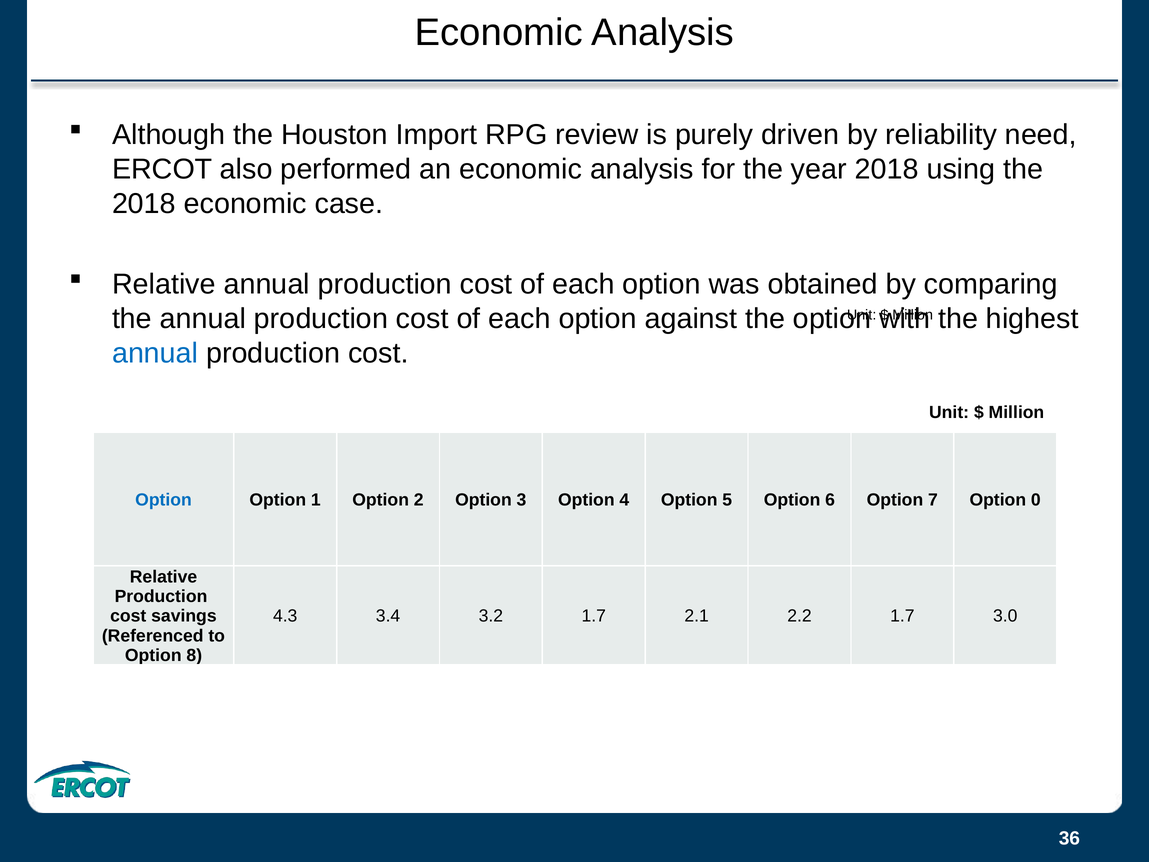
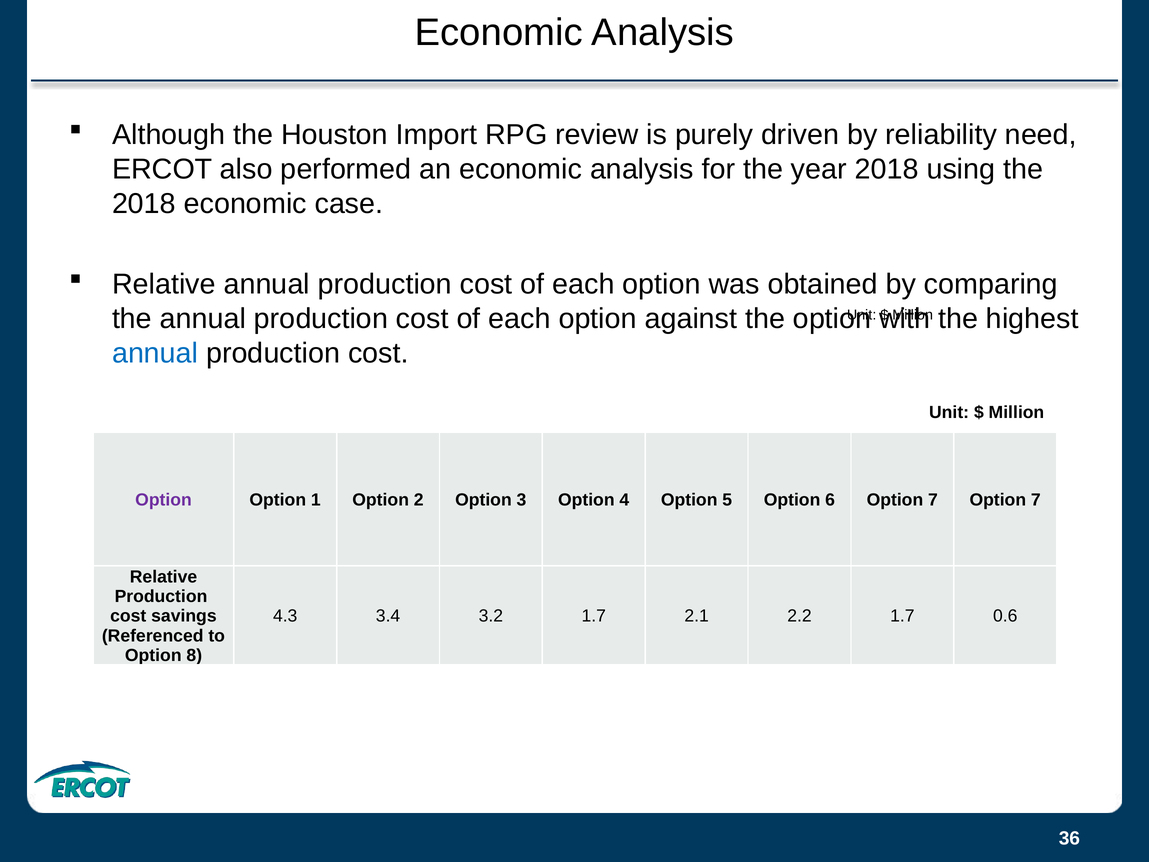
Option at (164, 500) colour: blue -> purple
7 Option 0: 0 -> 7
3.0: 3.0 -> 0.6
